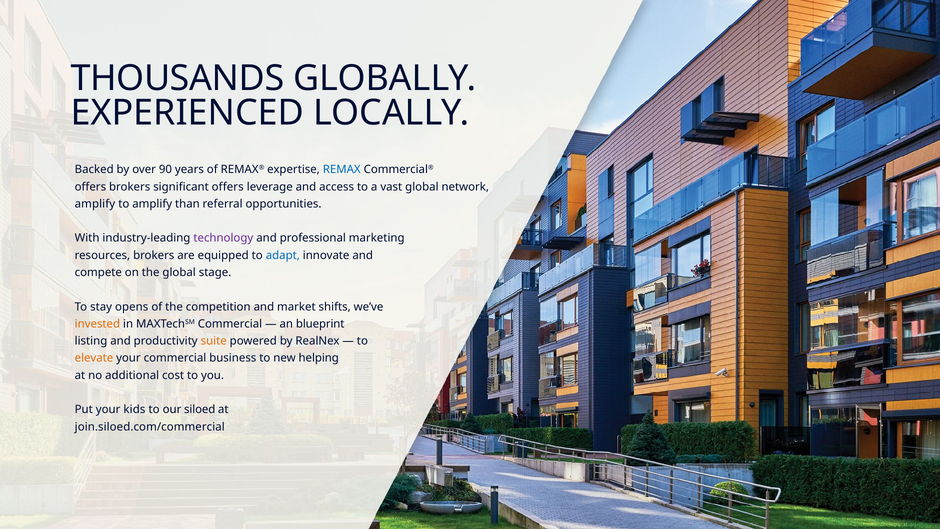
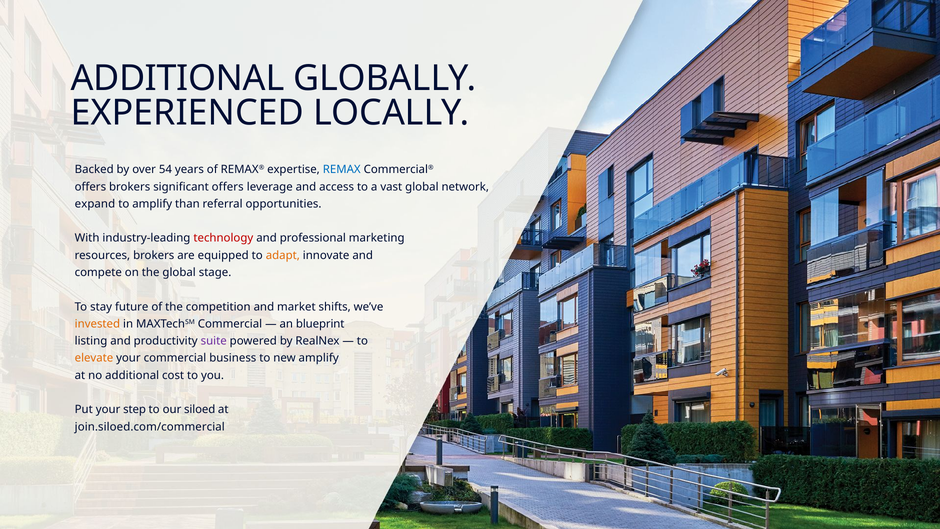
THOUSANDS at (177, 79): THOUSANDS -> ADDITIONAL
90: 90 -> 54
amplify at (95, 204): amplify -> expand
technology colour: purple -> red
adapt colour: blue -> orange
opens: opens -> future
suite colour: orange -> purple
new helping: helping -> amplify
kids: kids -> step
